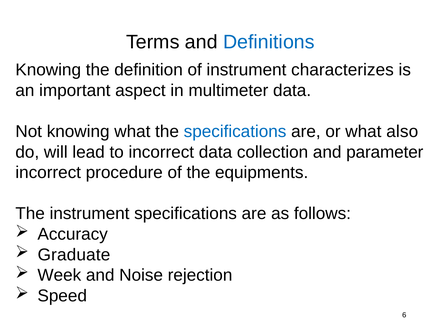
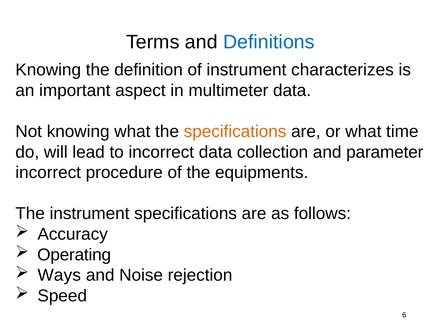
specifications at (235, 132) colour: blue -> orange
also: also -> time
Graduate: Graduate -> Operating
Week: Week -> Ways
